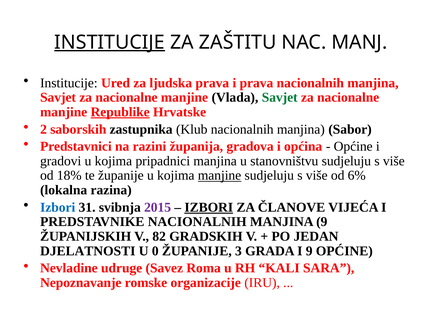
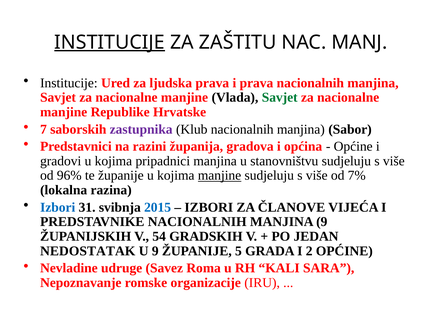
Republike underline: present -> none
2: 2 -> 7
zastupnika colour: black -> purple
18%: 18% -> 96%
6%: 6% -> 7%
2015 colour: purple -> blue
IZBORI at (209, 208) underline: present -> none
82: 82 -> 54
DJELATNOSTI: DJELATNOSTI -> NEDOSTATAK
U 0: 0 -> 9
3: 3 -> 5
I 9: 9 -> 2
